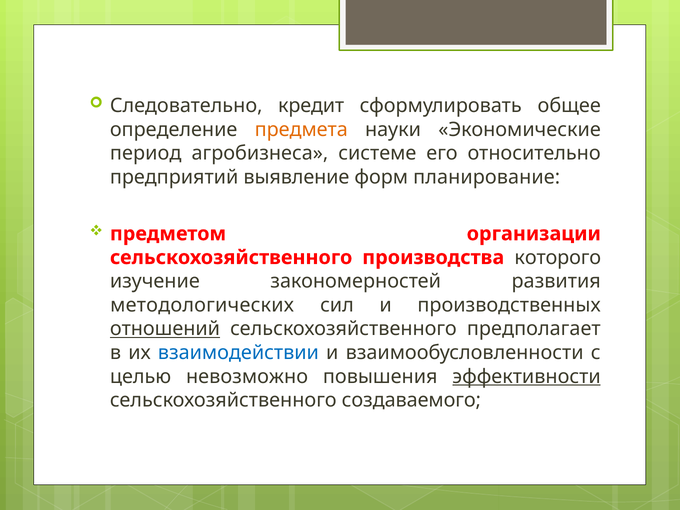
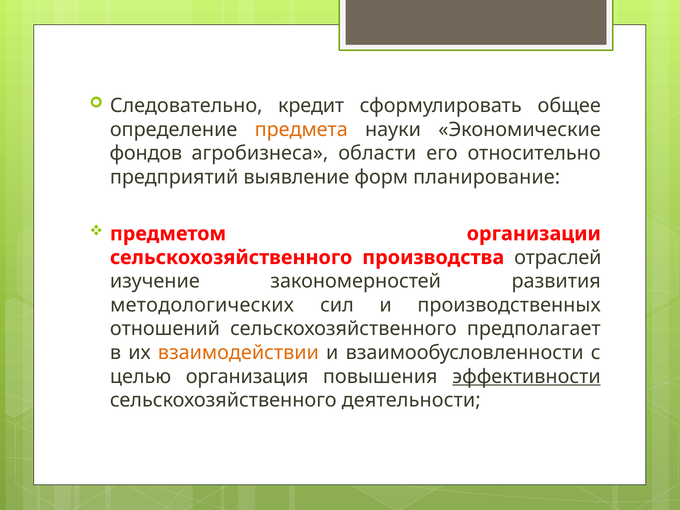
период: период -> фондов
системе: системе -> области
которого: которого -> отраслей
отношений underline: present -> none
взаимодействии colour: blue -> orange
невозможно: невозможно -> организация
создаваемого: создаваемого -> деятельности
